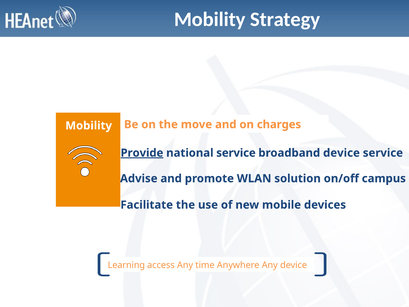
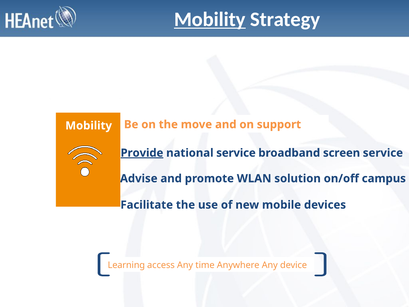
Mobility at (210, 19) underline: none -> present
charges: charges -> support
broadband device: device -> screen
